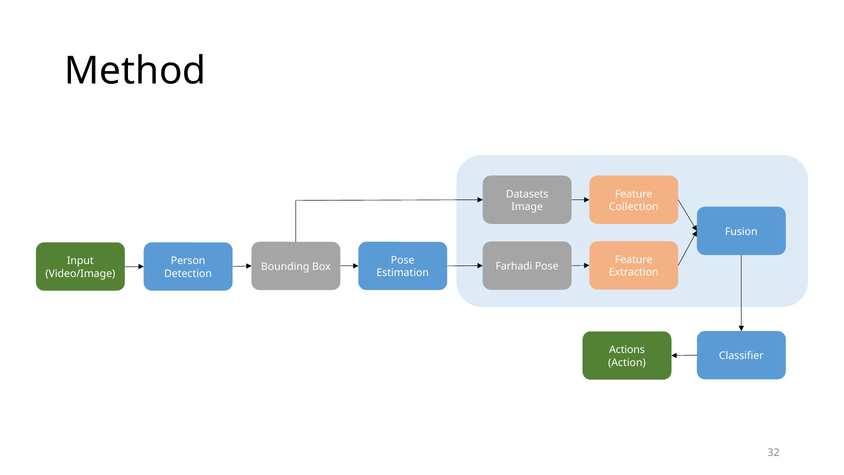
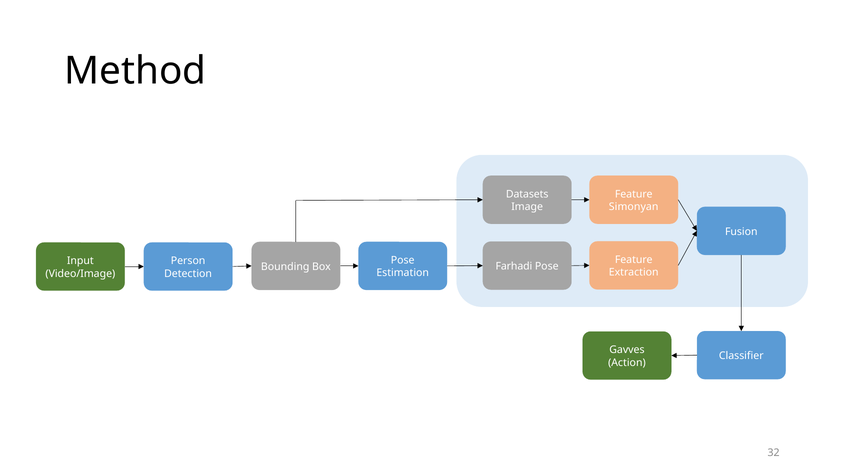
Collection: Collection -> Simonyan
Actions: Actions -> Gavves
